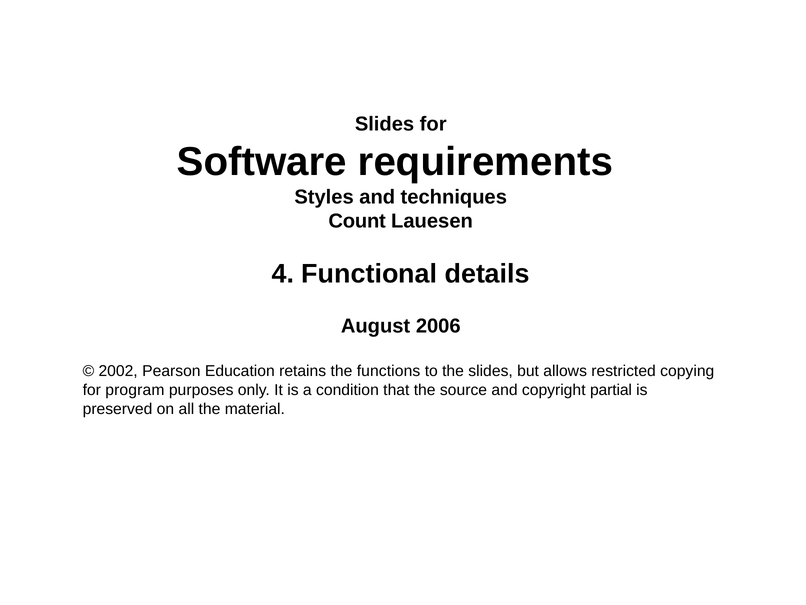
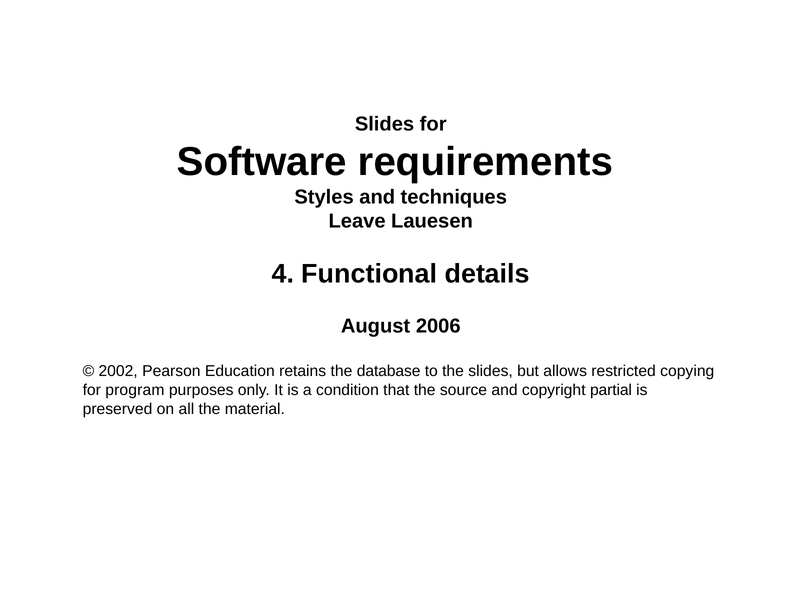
Count: Count -> Leave
functions: functions -> database
